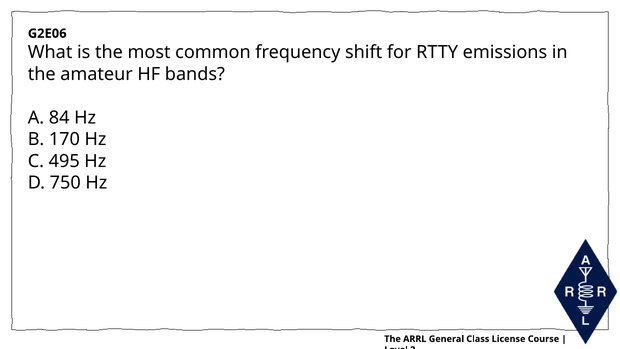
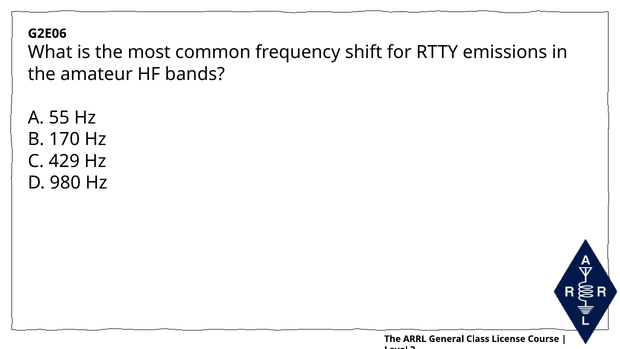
84: 84 -> 55
495: 495 -> 429
750: 750 -> 980
